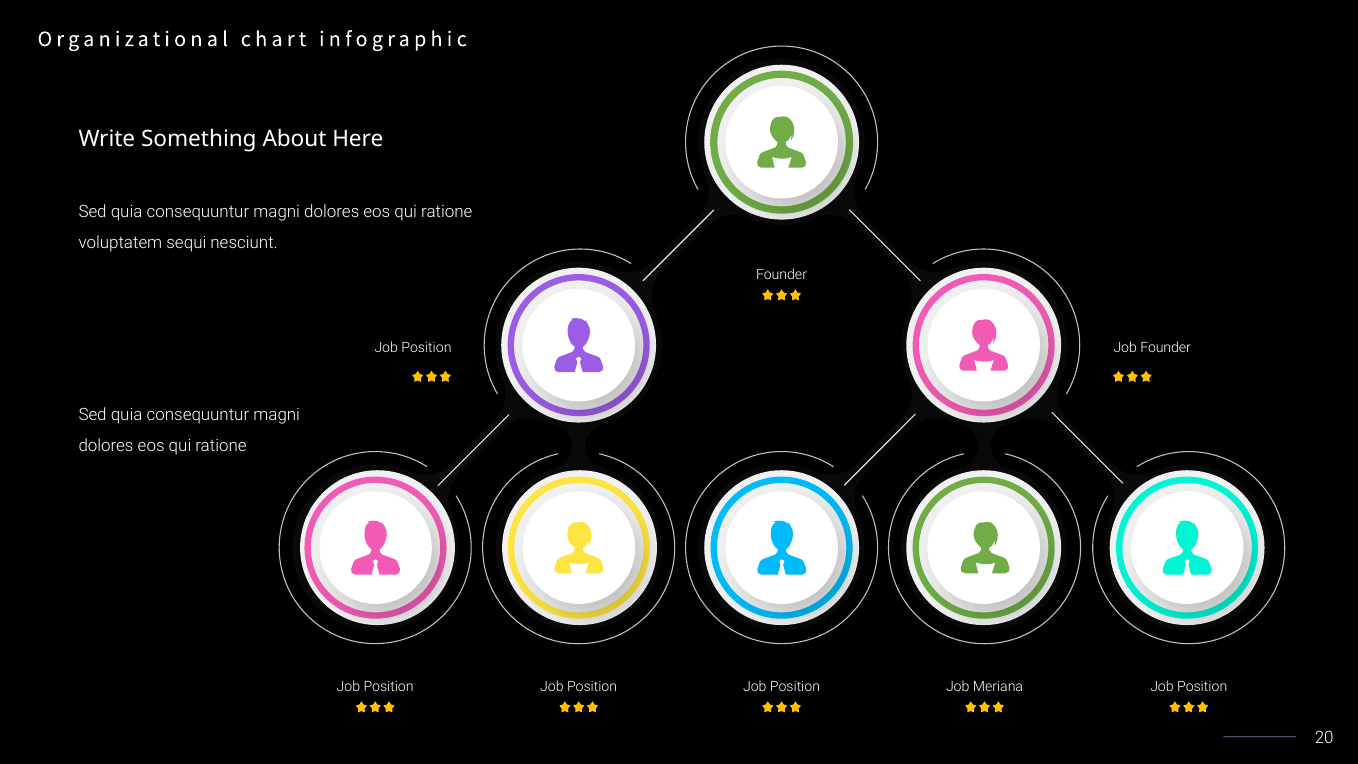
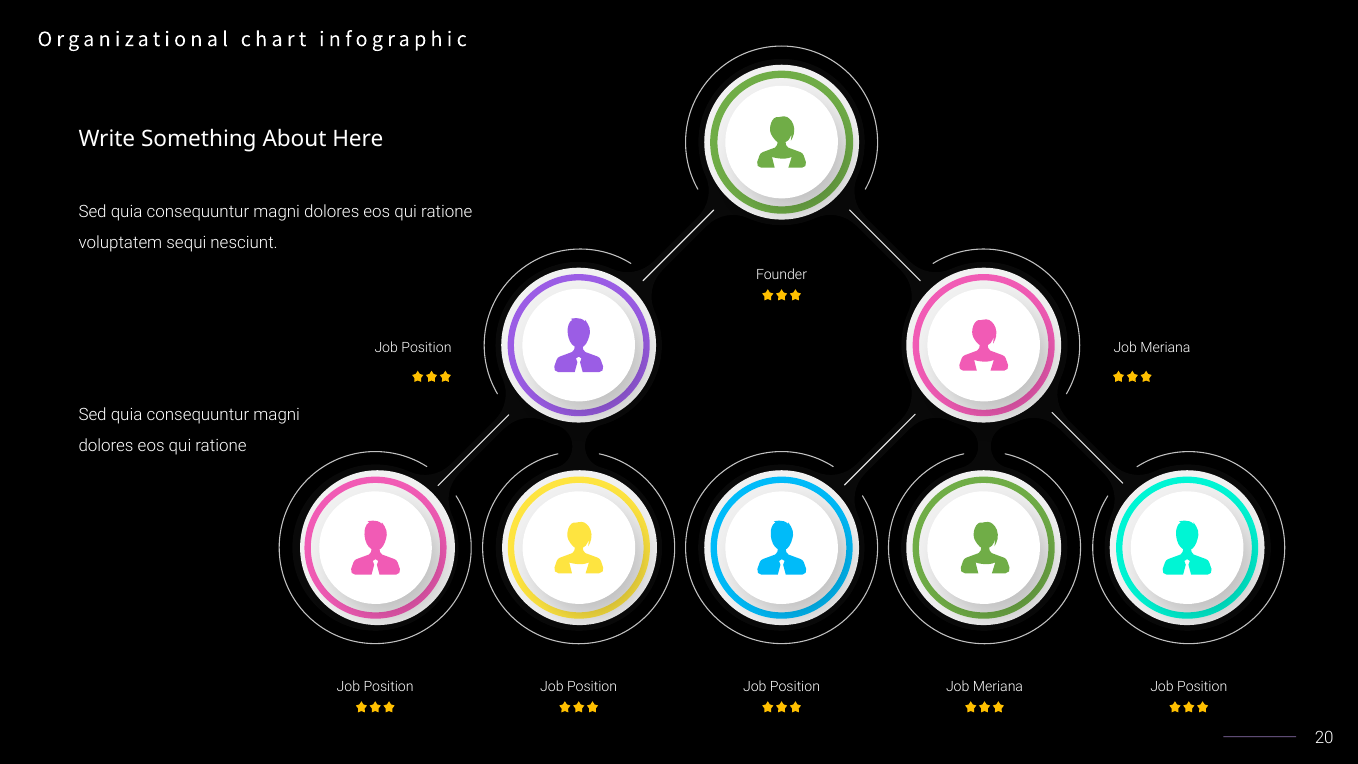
Founder at (1166, 348): Founder -> Meriana
